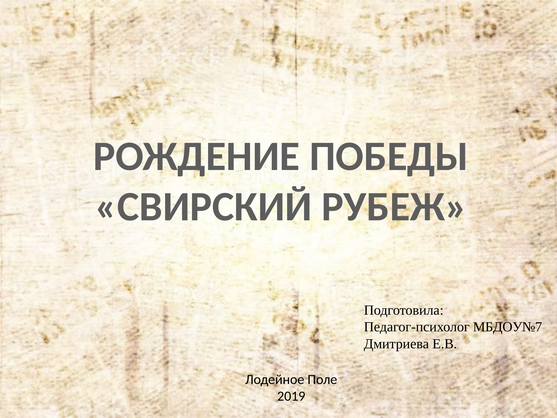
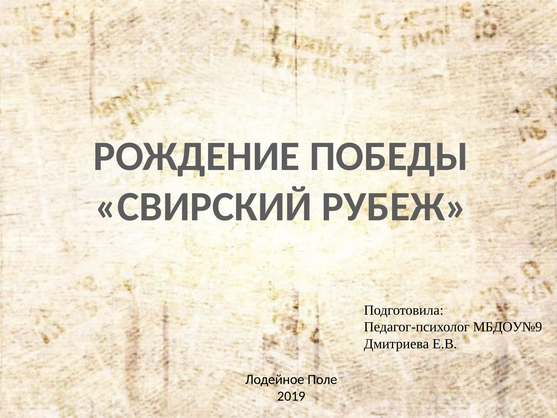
МБДОУ№7: МБДОУ№7 -> МБДОУ№9
